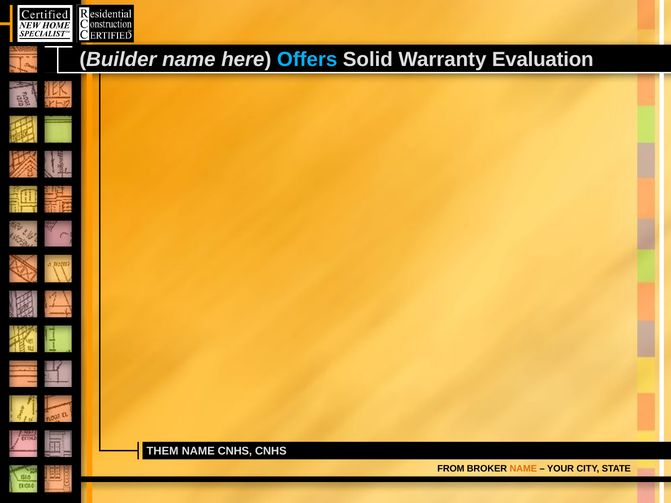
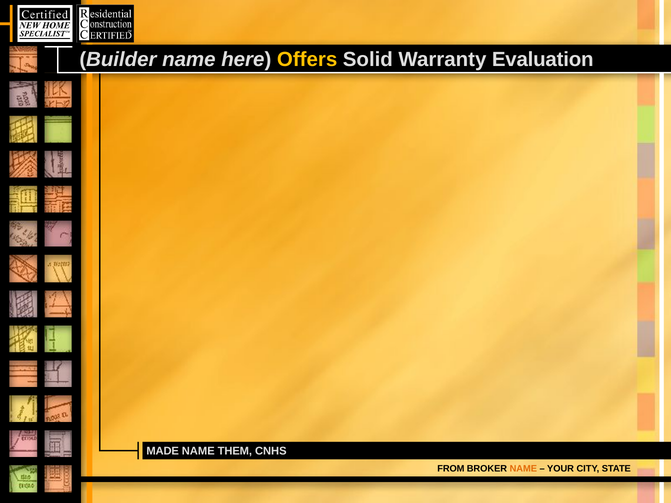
Offers colour: light blue -> yellow
THEM: THEM -> MADE
NAME CNHS: CNHS -> THEM
